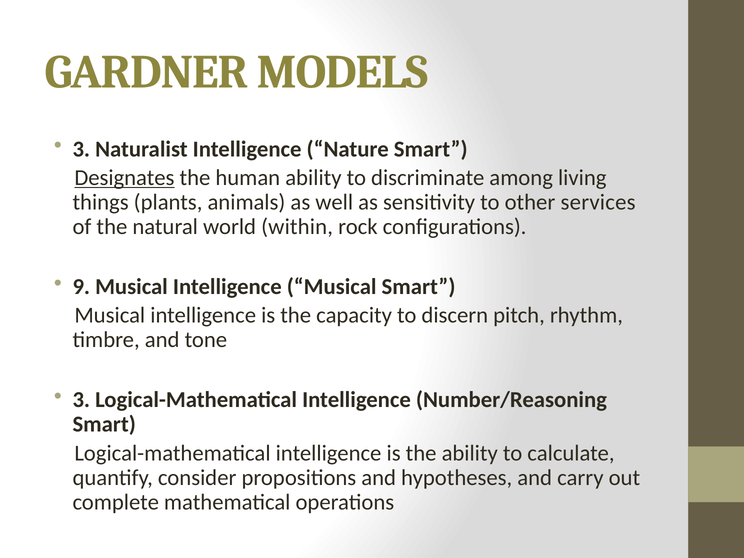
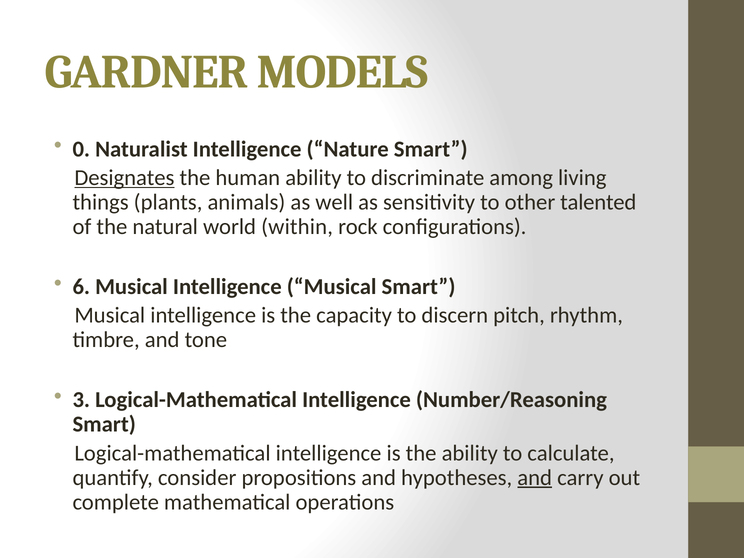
3 at (81, 149): 3 -> 0
services: services -> talented
9: 9 -> 6
and at (535, 478) underline: none -> present
